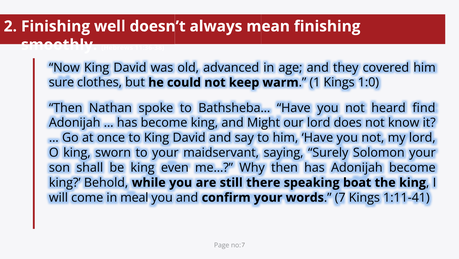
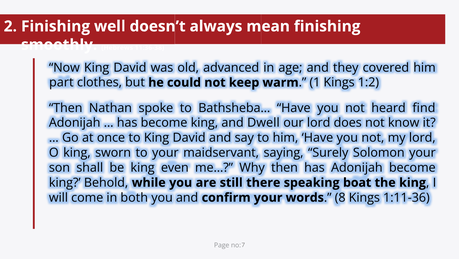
sure: sure -> part
1:0: 1:0 -> 1:2
Might: Might -> Dwell
meal: meal -> both
7: 7 -> 8
1:11-41: 1:11-41 -> 1:11-36
